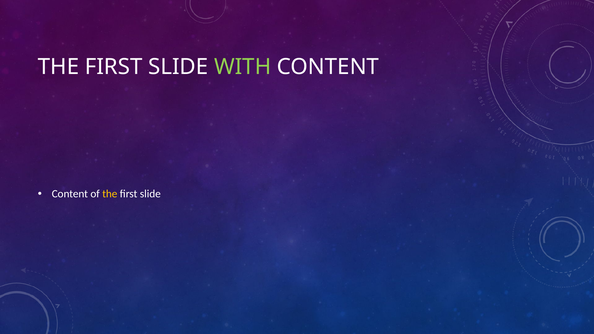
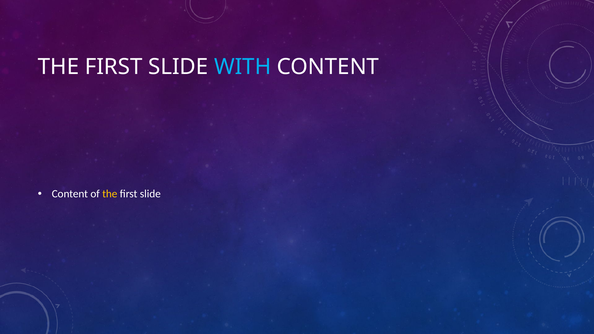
WITH colour: light green -> light blue
